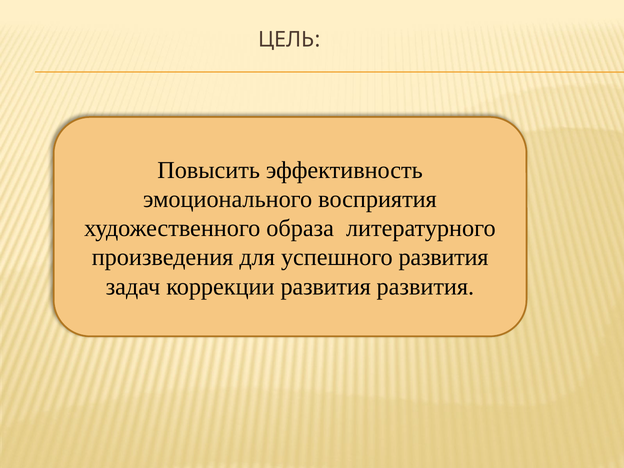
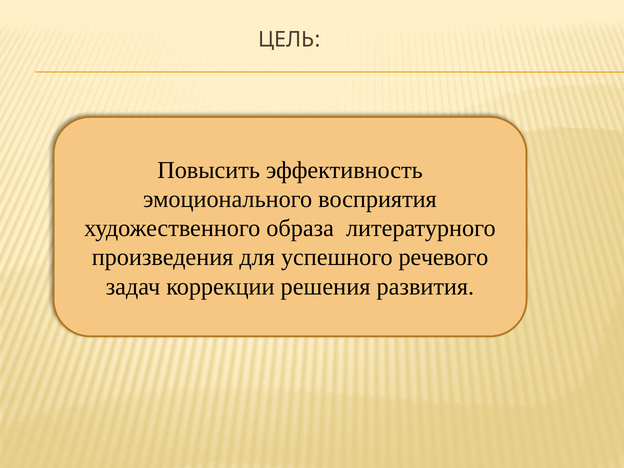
успешного развития: развития -> речевого
коррекции развития: развития -> решения
